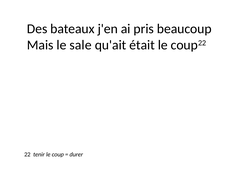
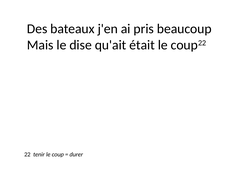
sale: sale -> dise
